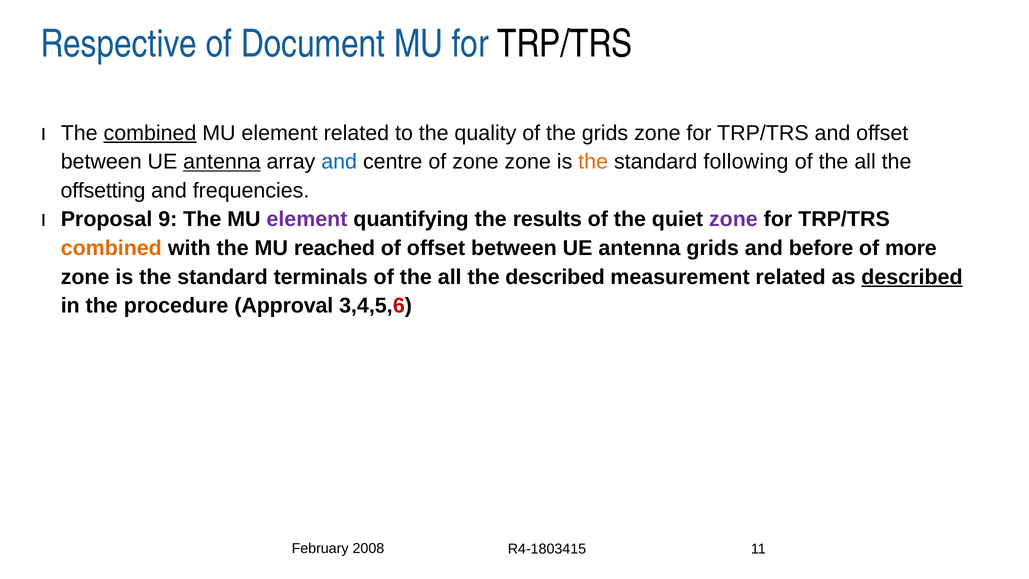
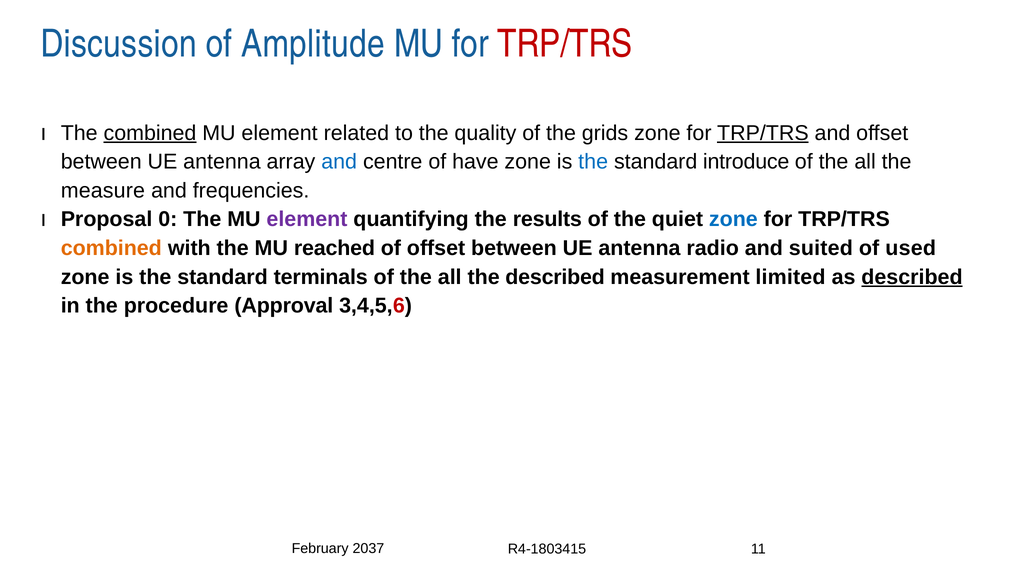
Respective: Respective -> Discussion
Document: Document -> Amplitude
TRP/TRS at (565, 44) colour: black -> red
TRP/TRS at (763, 133) underline: none -> present
antenna at (222, 162) underline: present -> none
of zone: zone -> have
the at (593, 162) colour: orange -> blue
following: following -> introduce
offsetting: offsetting -> measure
9: 9 -> 0
zone at (733, 219) colour: purple -> blue
antenna grids: grids -> radio
before: before -> suited
more: more -> used
measurement related: related -> limited
2008: 2008 -> 2037
